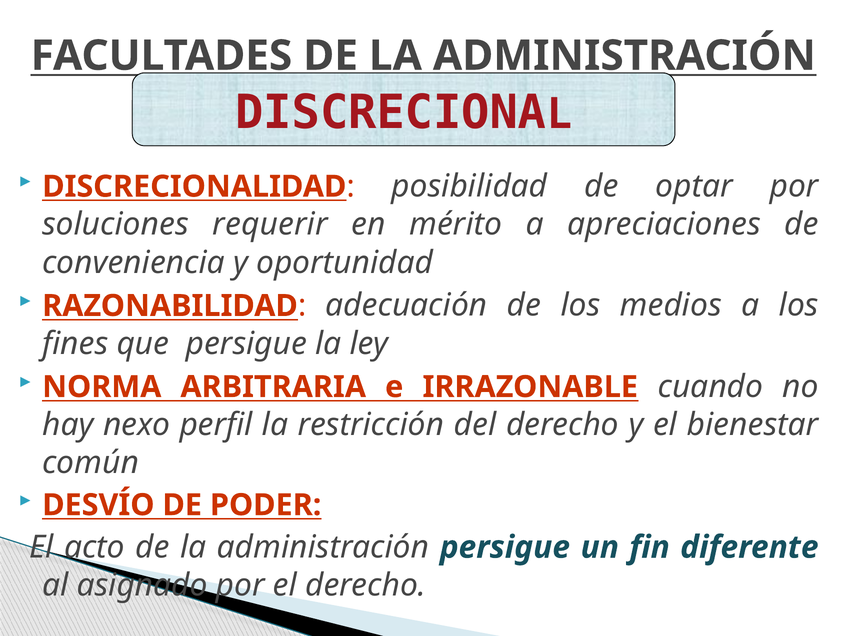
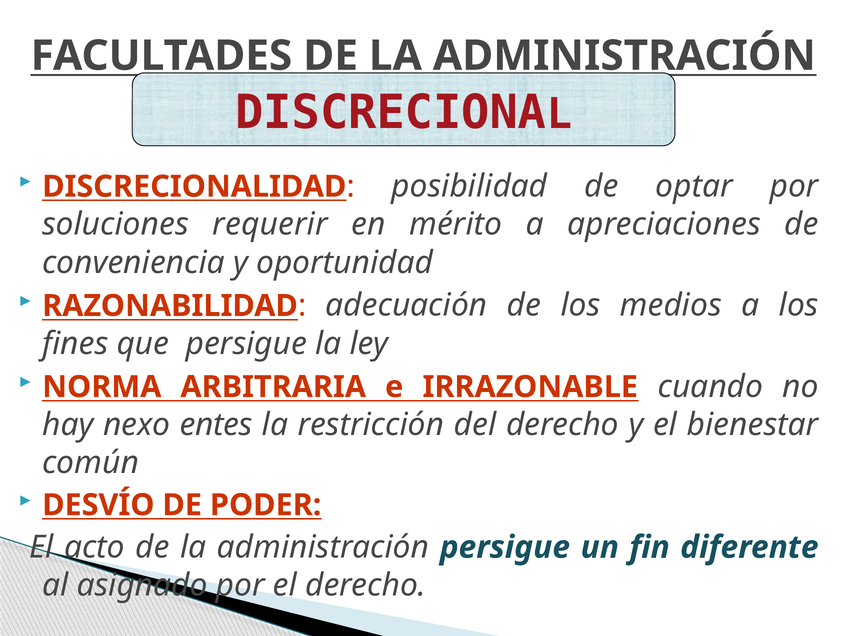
perfil: perfil -> entes
